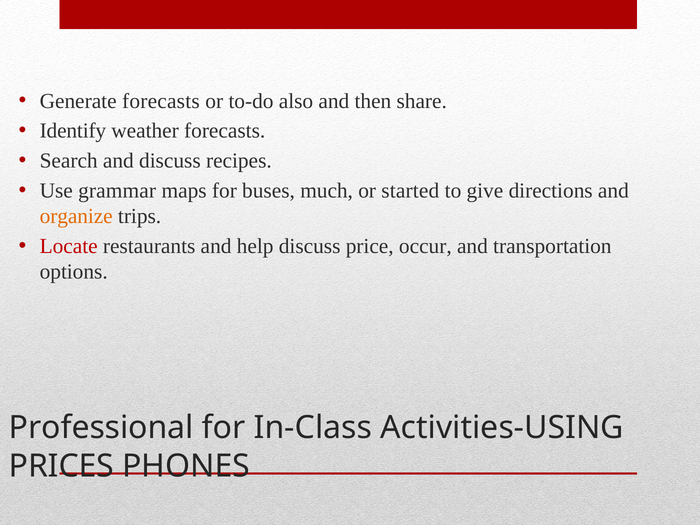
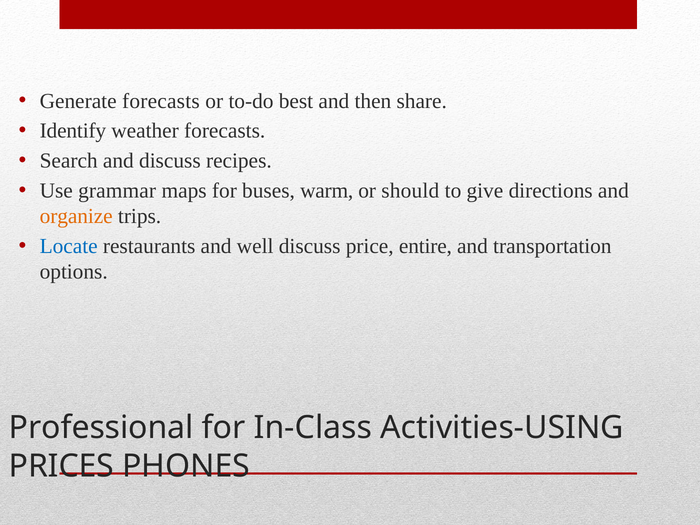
also: also -> best
much: much -> warm
started: started -> should
Locate colour: red -> blue
help: help -> well
occur: occur -> entire
